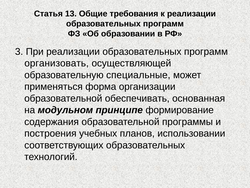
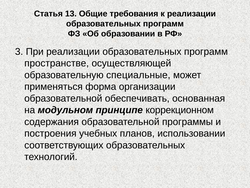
организовать: организовать -> пространстве
формирование: формирование -> коррекционном
